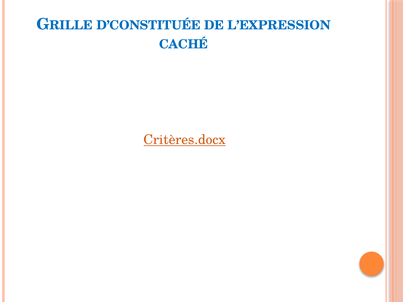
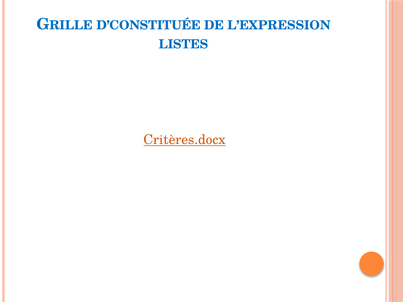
CACHÉ: CACHÉ -> LISTES
